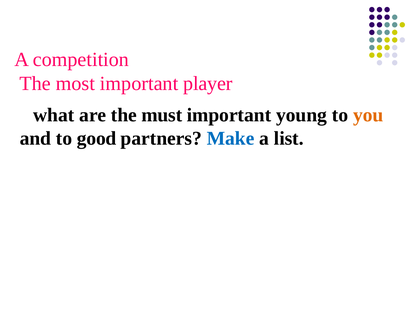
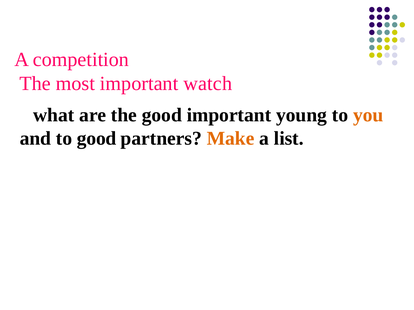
player: player -> watch
the must: must -> good
Make colour: blue -> orange
